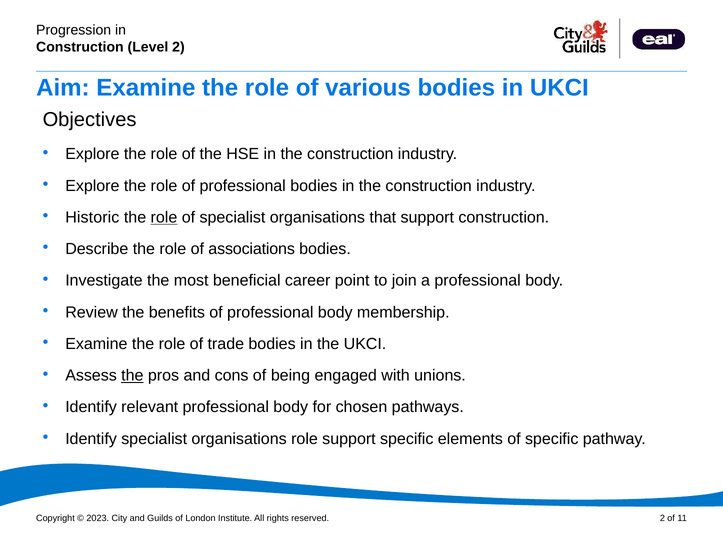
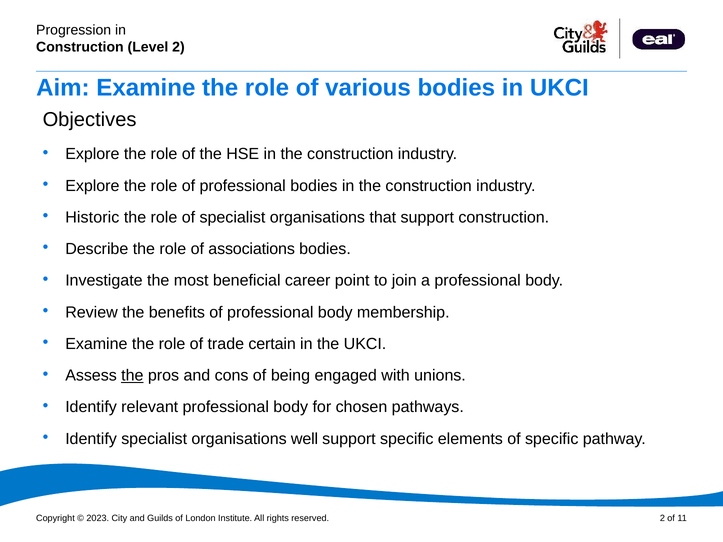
role at (164, 217) underline: present -> none
trade bodies: bodies -> certain
organisations role: role -> well
